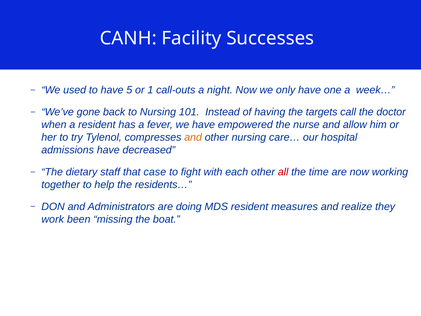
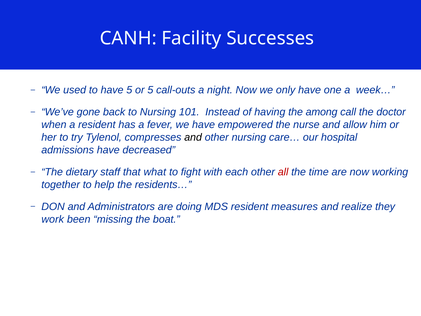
or 1: 1 -> 5
targets: targets -> among
and at (193, 137) colour: orange -> black
case: case -> what
